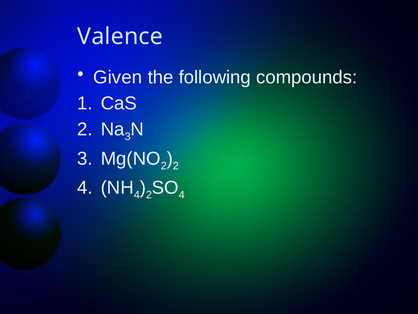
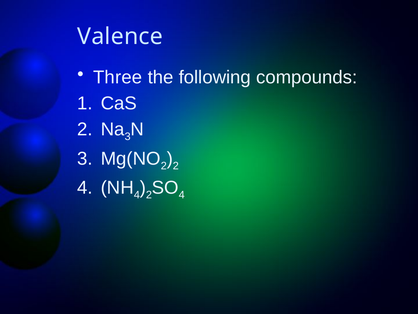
Given: Given -> Three
